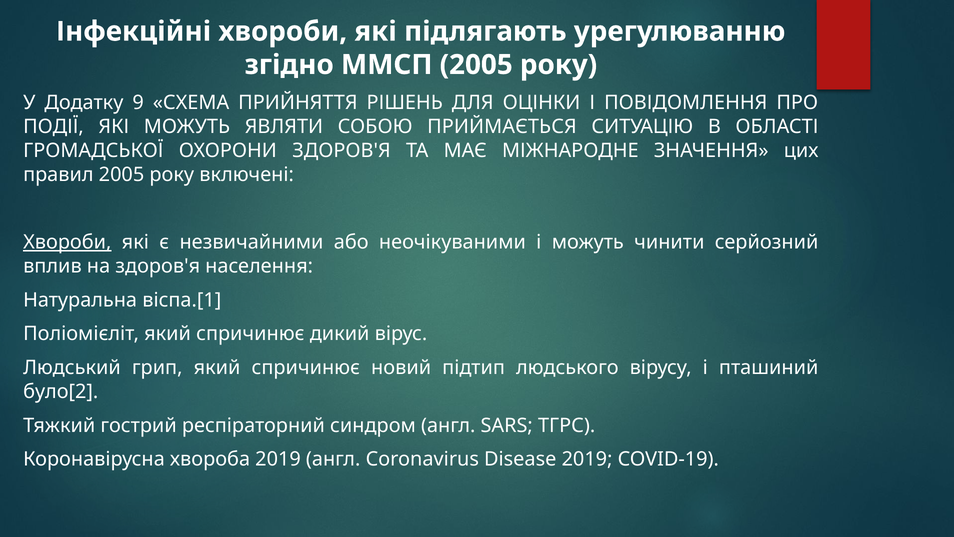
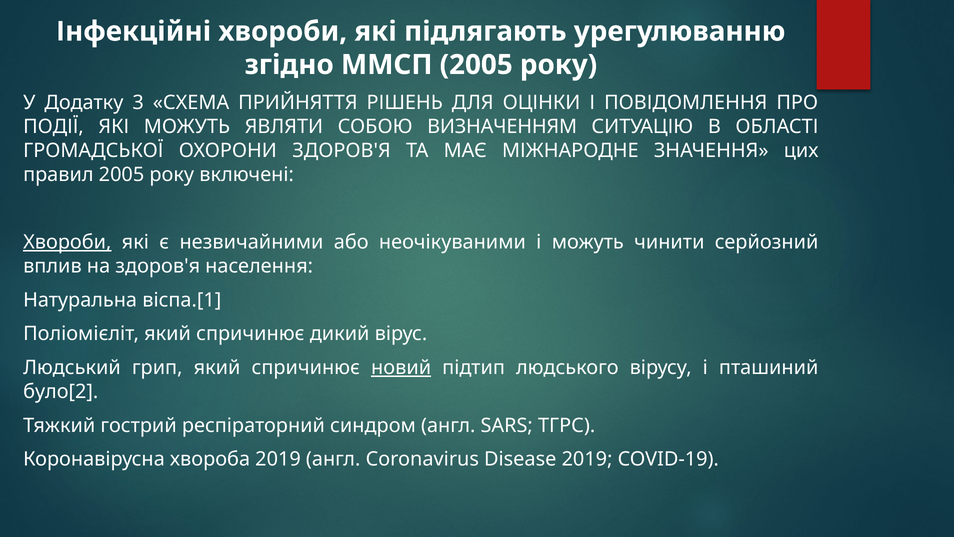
9: 9 -> 3
ПРИЙМАЄТЬСЯ: ПРИЙМАЄТЬСЯ -> ВИЗНАЧЕННЯМ
новий underline: none -> present
